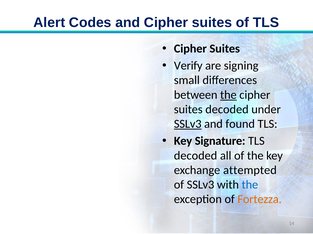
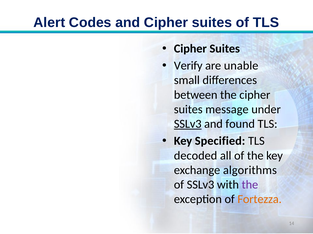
signing: signing -> unable
the at (228, 95) underline: present -> none
suites decoded: decoded -> message
Signature: Signature -> Specified
attempted: attempted -> algorithms
the at (250, 185) colour: blue -> purple
